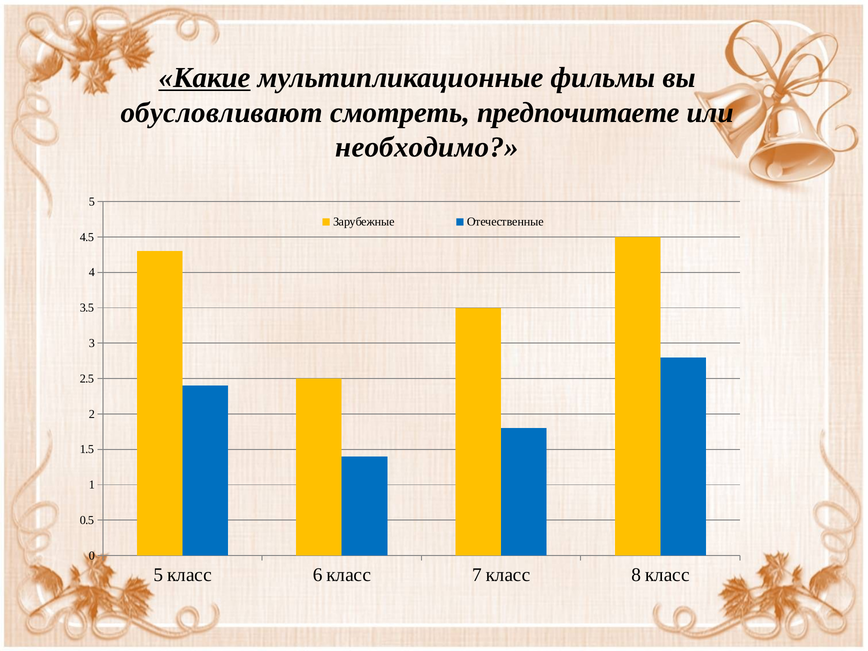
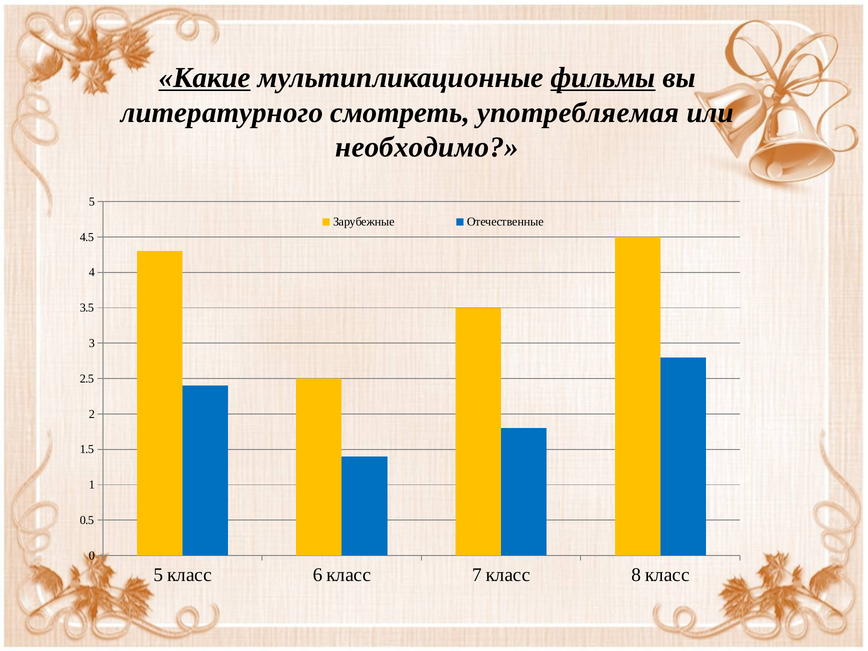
фильмы underline: none -> present
обусловливают: обусловливают -> литературного
предпочитаете: предпочитаете -> употребляемая
